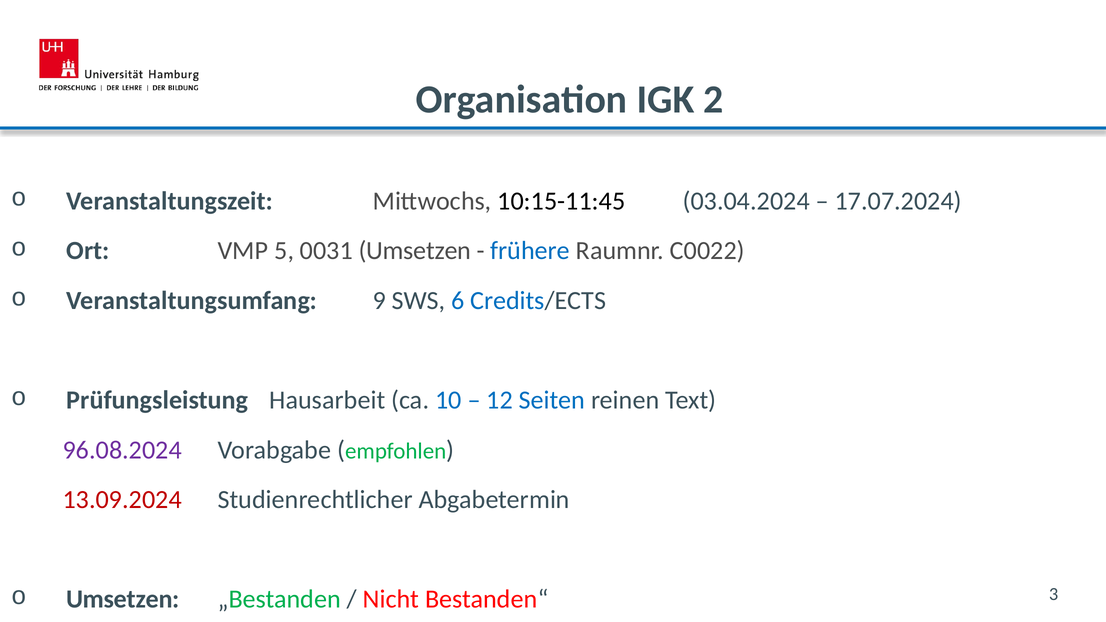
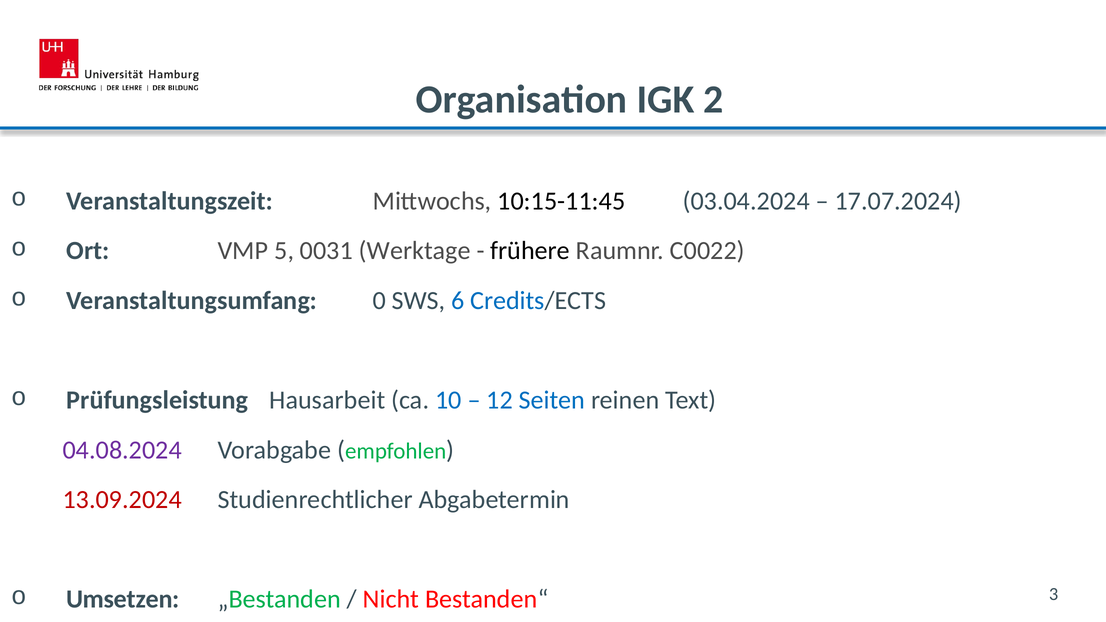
0031 Umsetzen: Umsetzen -> Werktage
frühere colour: blue -> black
9: 9 -> 0
96.08.2024: 96.08.2024 -> 04.08.2024
